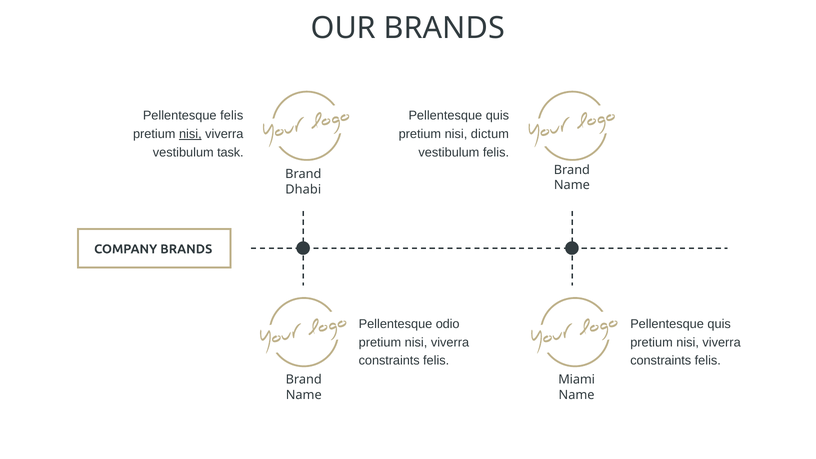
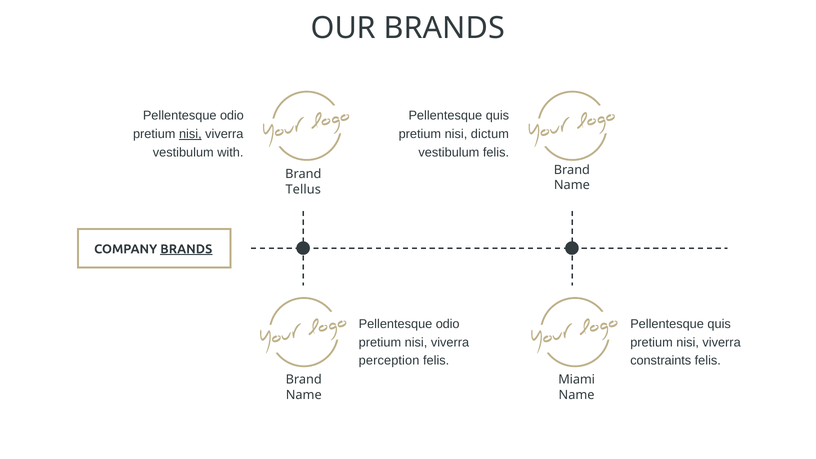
felis at (232, 116): felis -> odio
task: task -> with
Dhabi: Dhabi -> Tellus
BRANDS at (186, 249) underline: none -> present
constraints at (389, 361): constraints -> perception
